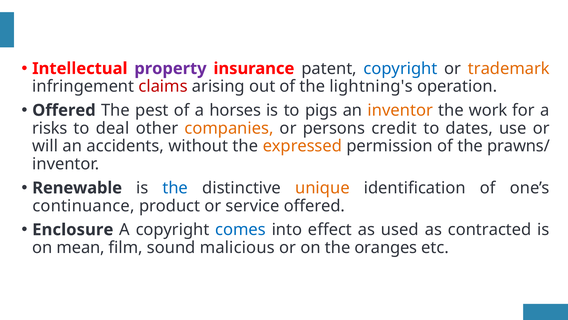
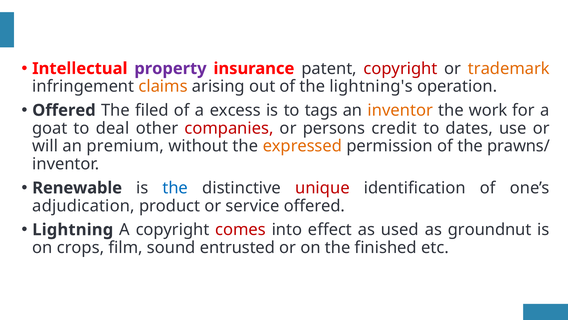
copyright at (400, 68) colour: blue -> red
claims colour: red -> orange
pest: pest -> filed
horses: horses -> excess
pigs: pigs -> tags
risks: risks -> goat
companies colour: orange -> red
accidents: accidents -> premium
unique colour: orange -> red
continuance: continuance -> adjudication
Enclosure: Enclosure -> Lightning
comes colour: blue -> red
contracted: contracted -> groundnut
mean: mean -> crops
malicious: malicious -> entrusted
oranges: oranges -> finished
